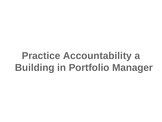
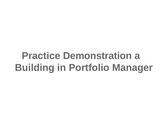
Accountability: Accountability -> Demonstration
